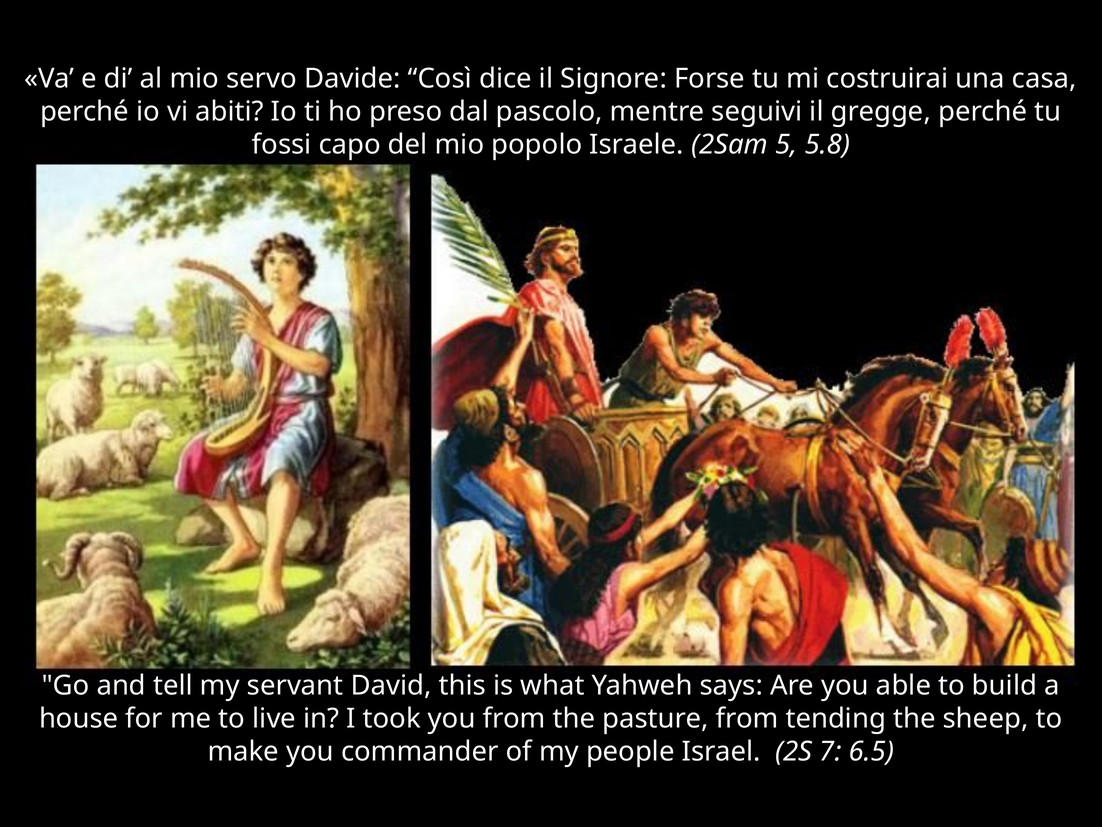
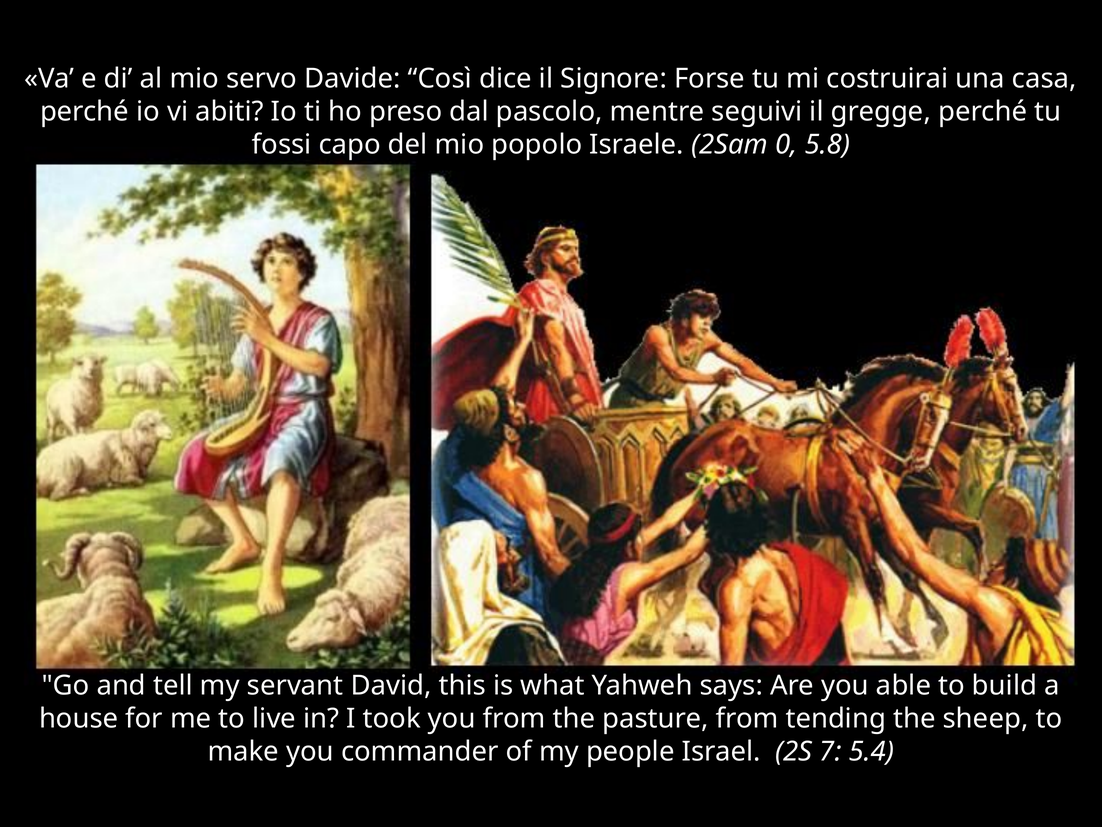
5: 5 -> 0
6.5: 6.5 -> 5.4
